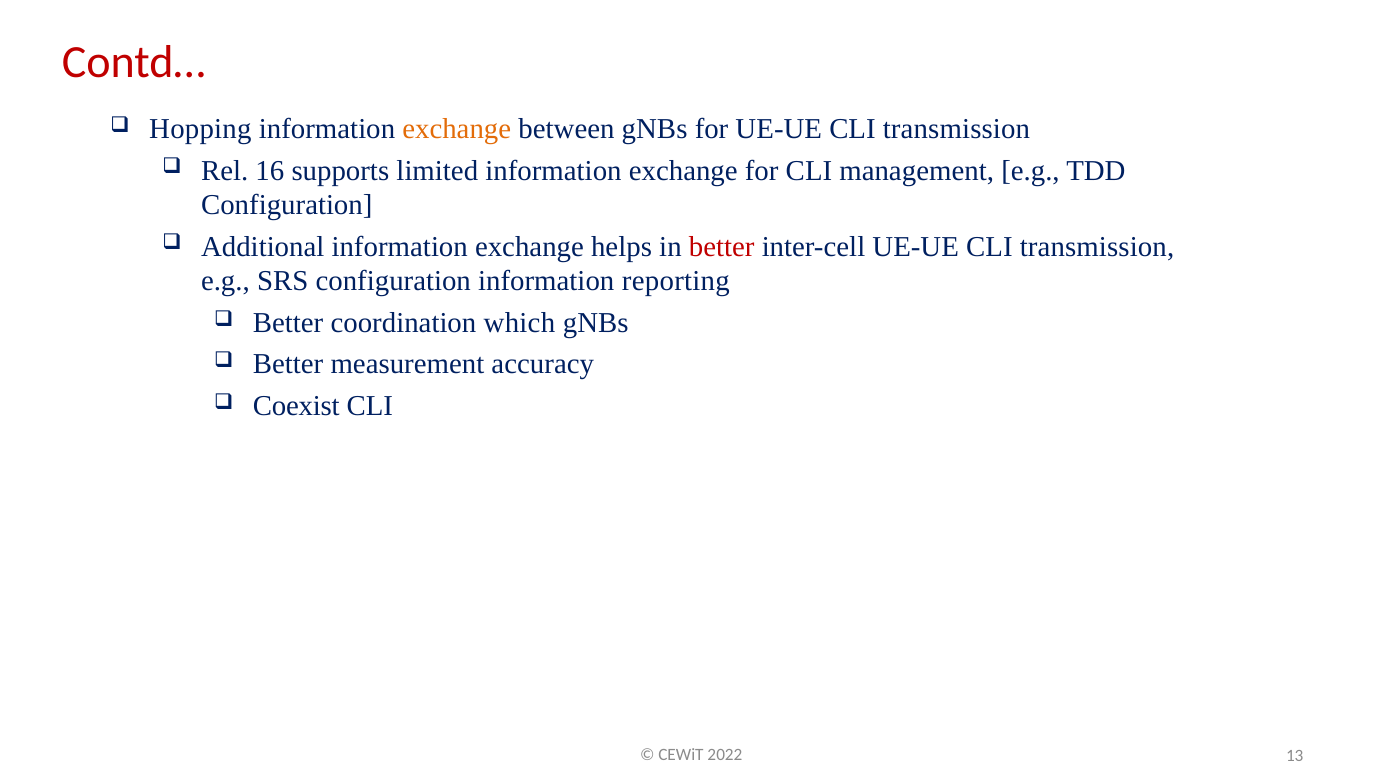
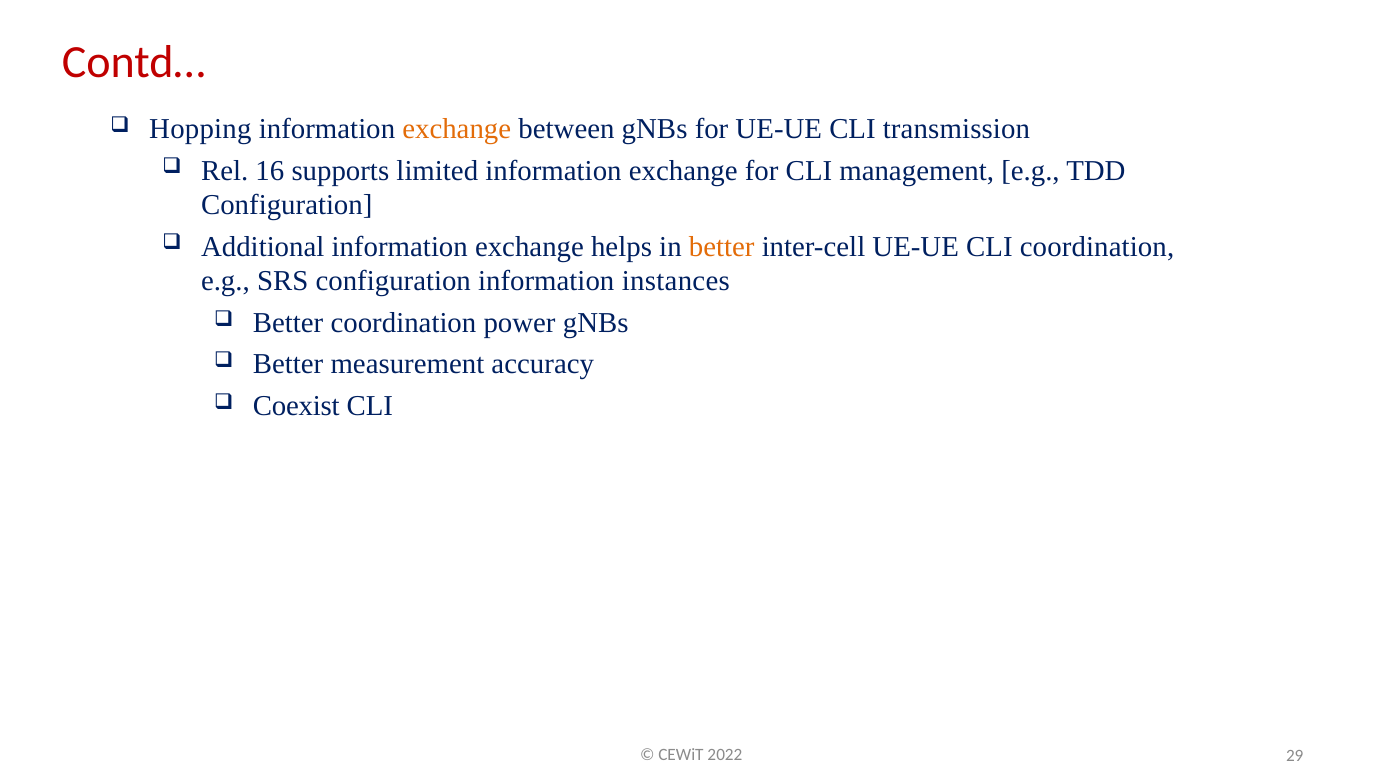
better at (722, 247) colour: red -> orange
inter-cell UE-UE CLI transmission: transmission -> coordination
reporting: reporting -> instances
which: which -> power
13: 13 -> 29
